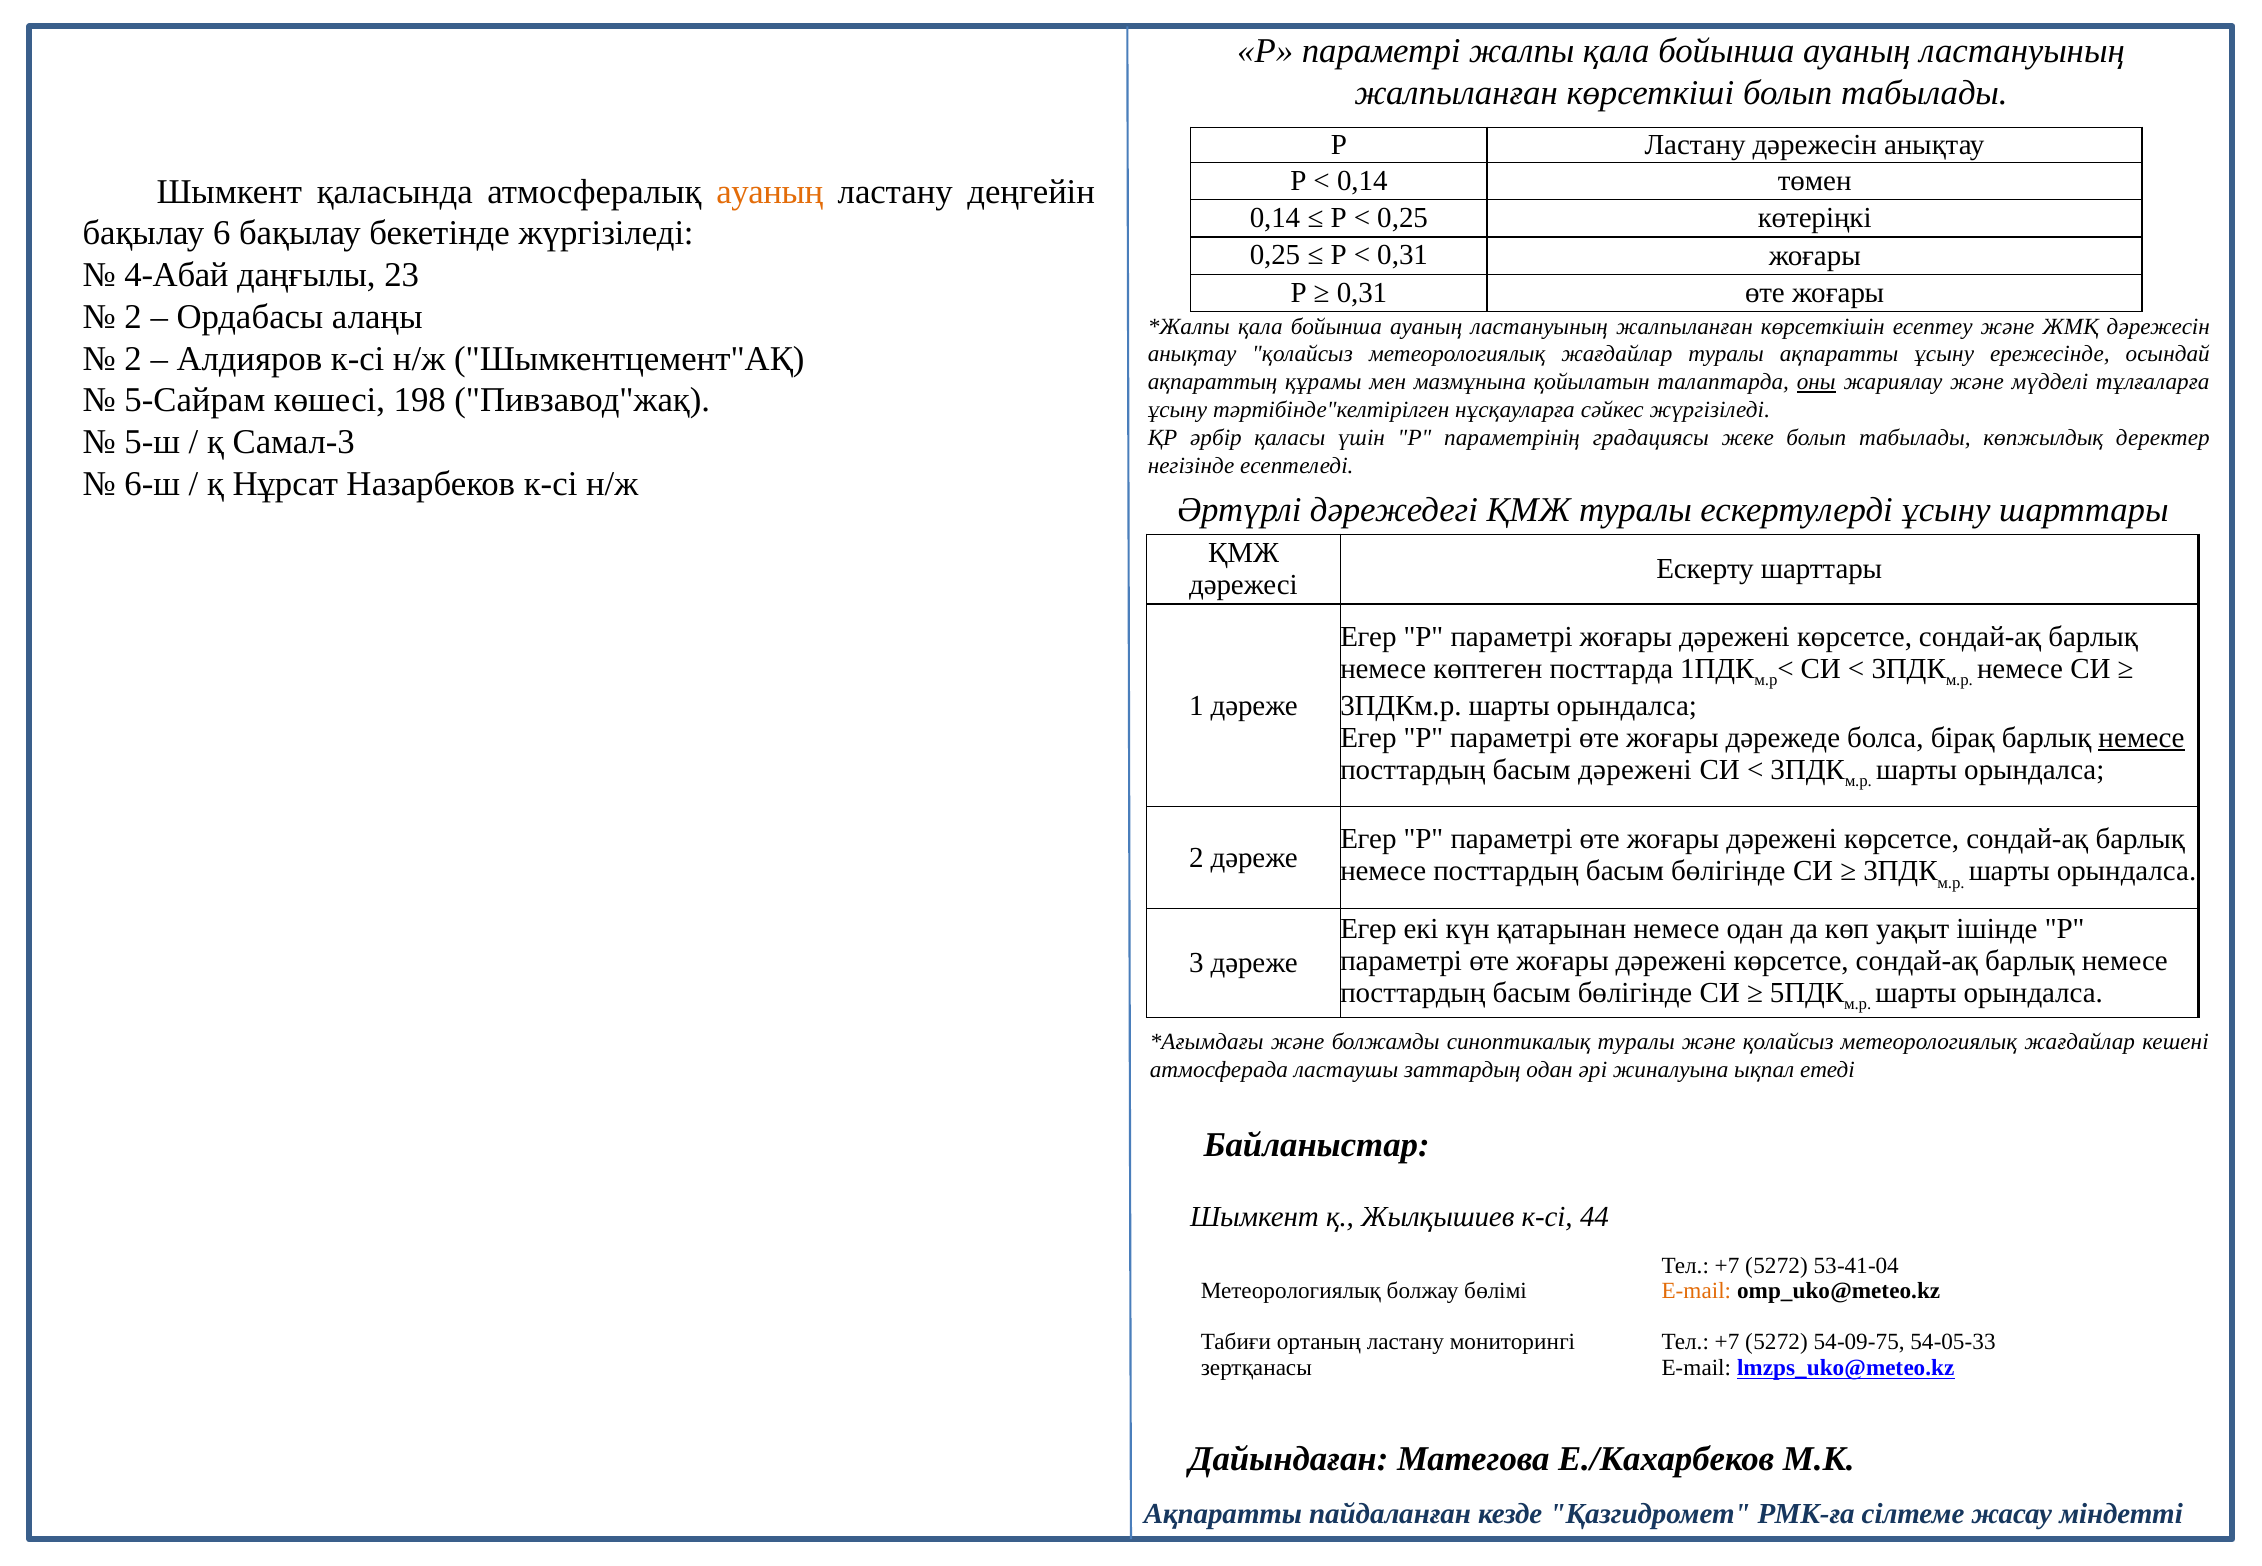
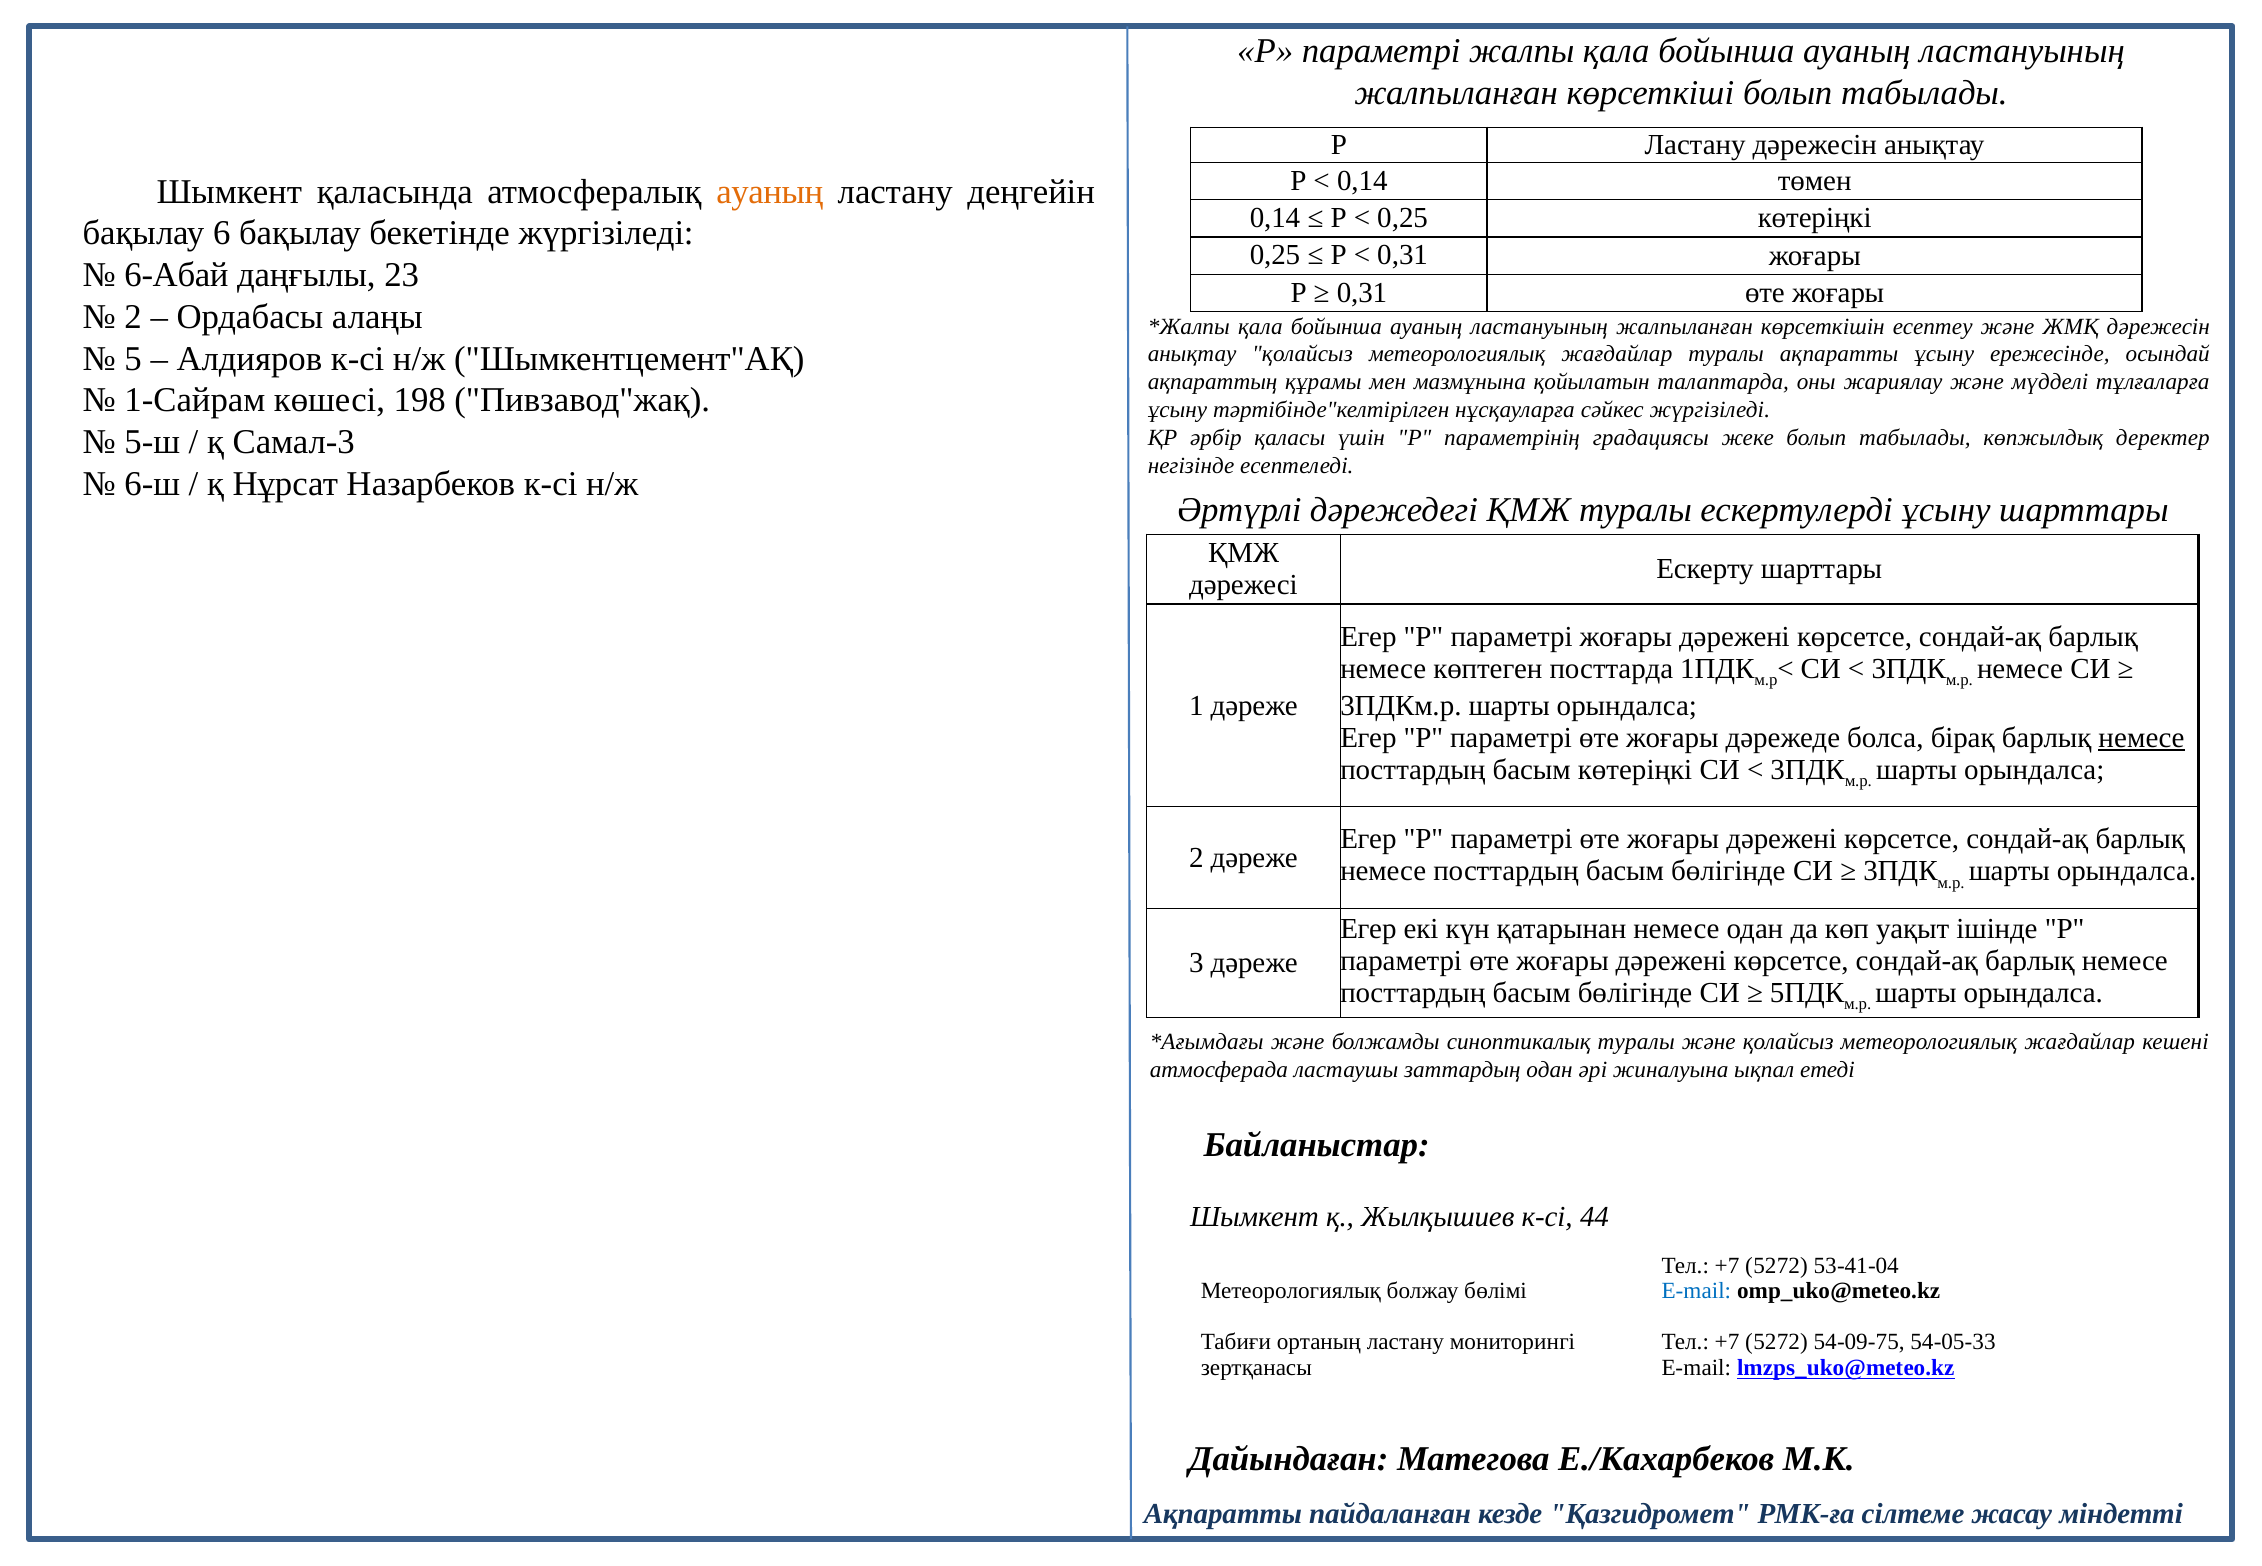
4-Абай: 4-Абай -> 6-Абай
2 at (133, 359): 2 -> 5
оны underline: present -> none
5-Сайрам: 5-Сайрам -> 1-Сайрам
басым дәрежені: дәрежені -> көтеріңкі
E-mail at (1696, 1291) colour: orange -> blue
